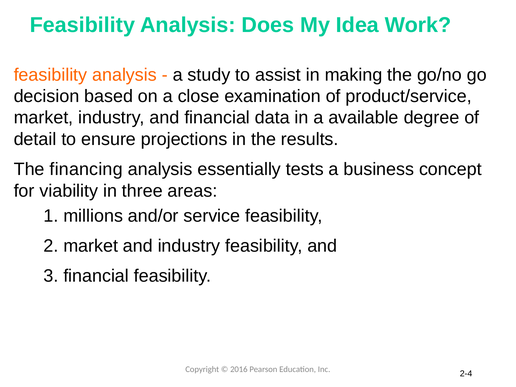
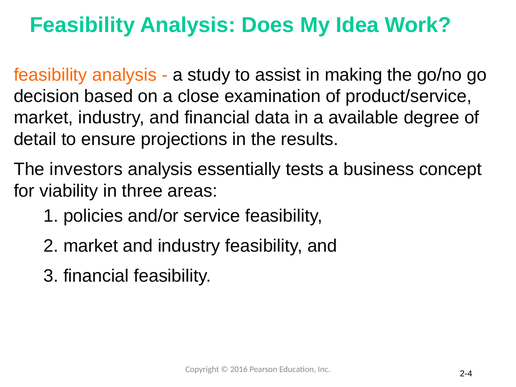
financing: financing -> investors
millions: millions -> policies
